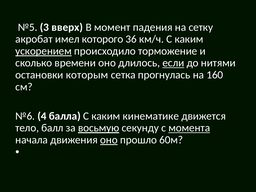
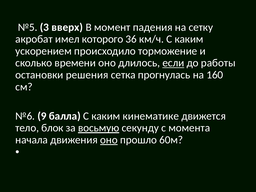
ускорением underline: present -> none
нитями: нитями -> работы
которым: которым -> решения
4: 4 -> 9
балл: балл -> блок
момента underline: present -> none
